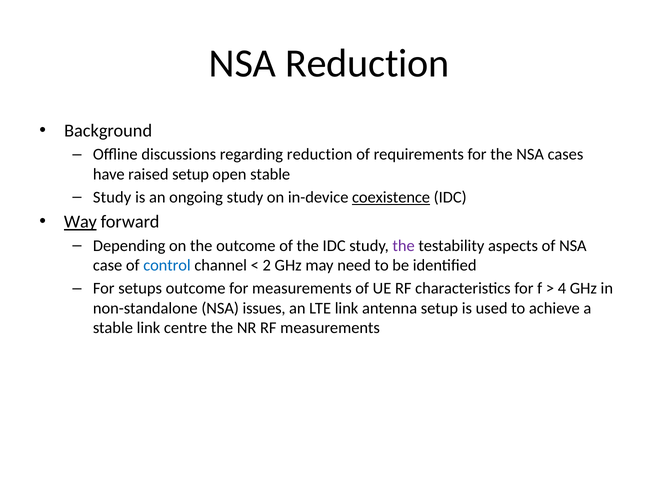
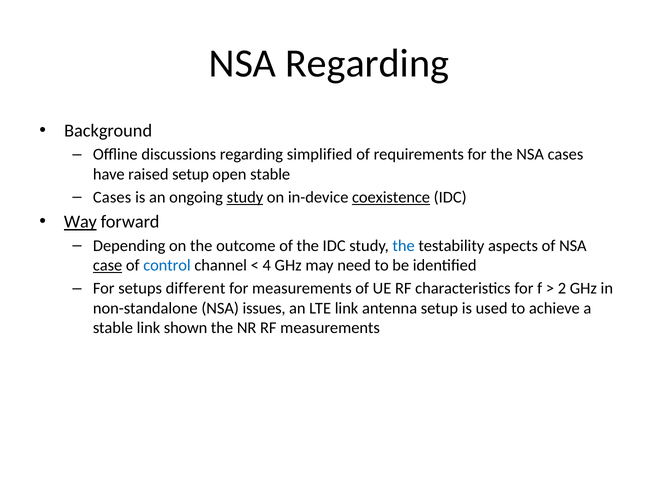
NSA Reduction: Reduction -> Regarding
regarding reduction: reduction -> simplified
Study at (112, 197): Study -> Cases
study at (245, 197) underline: none -> present
the at (404, 246) colour: purple -> blue
case underline: none -> present
2: 2 -> 4
setups outcome: outcome -> different
4: 4 -> 2
centre: centre -> shown
